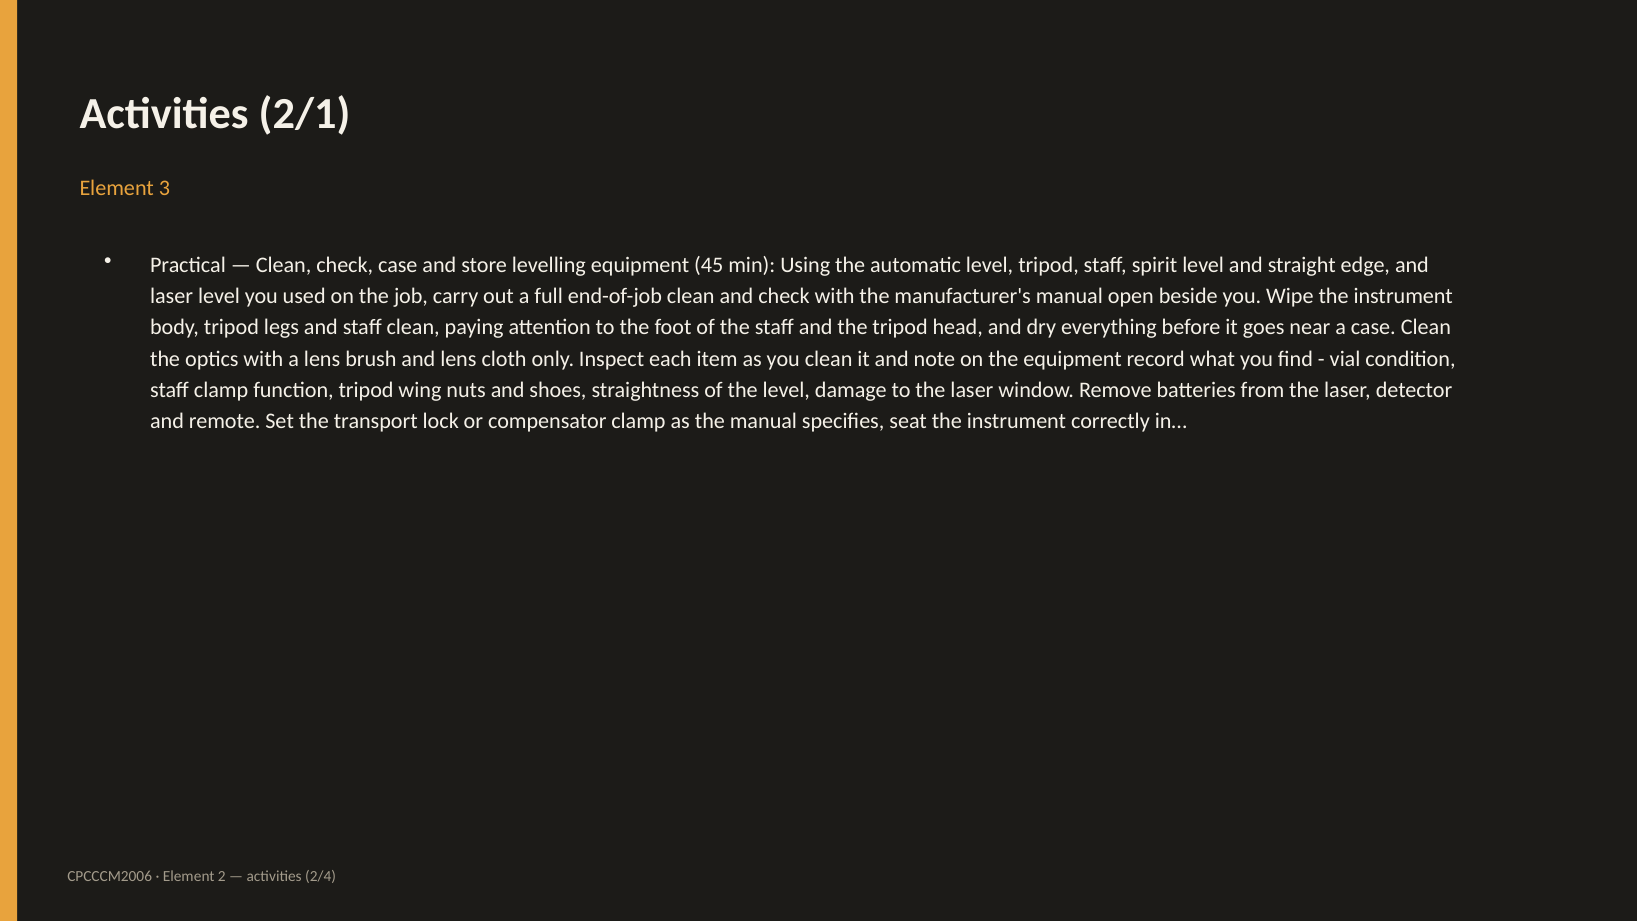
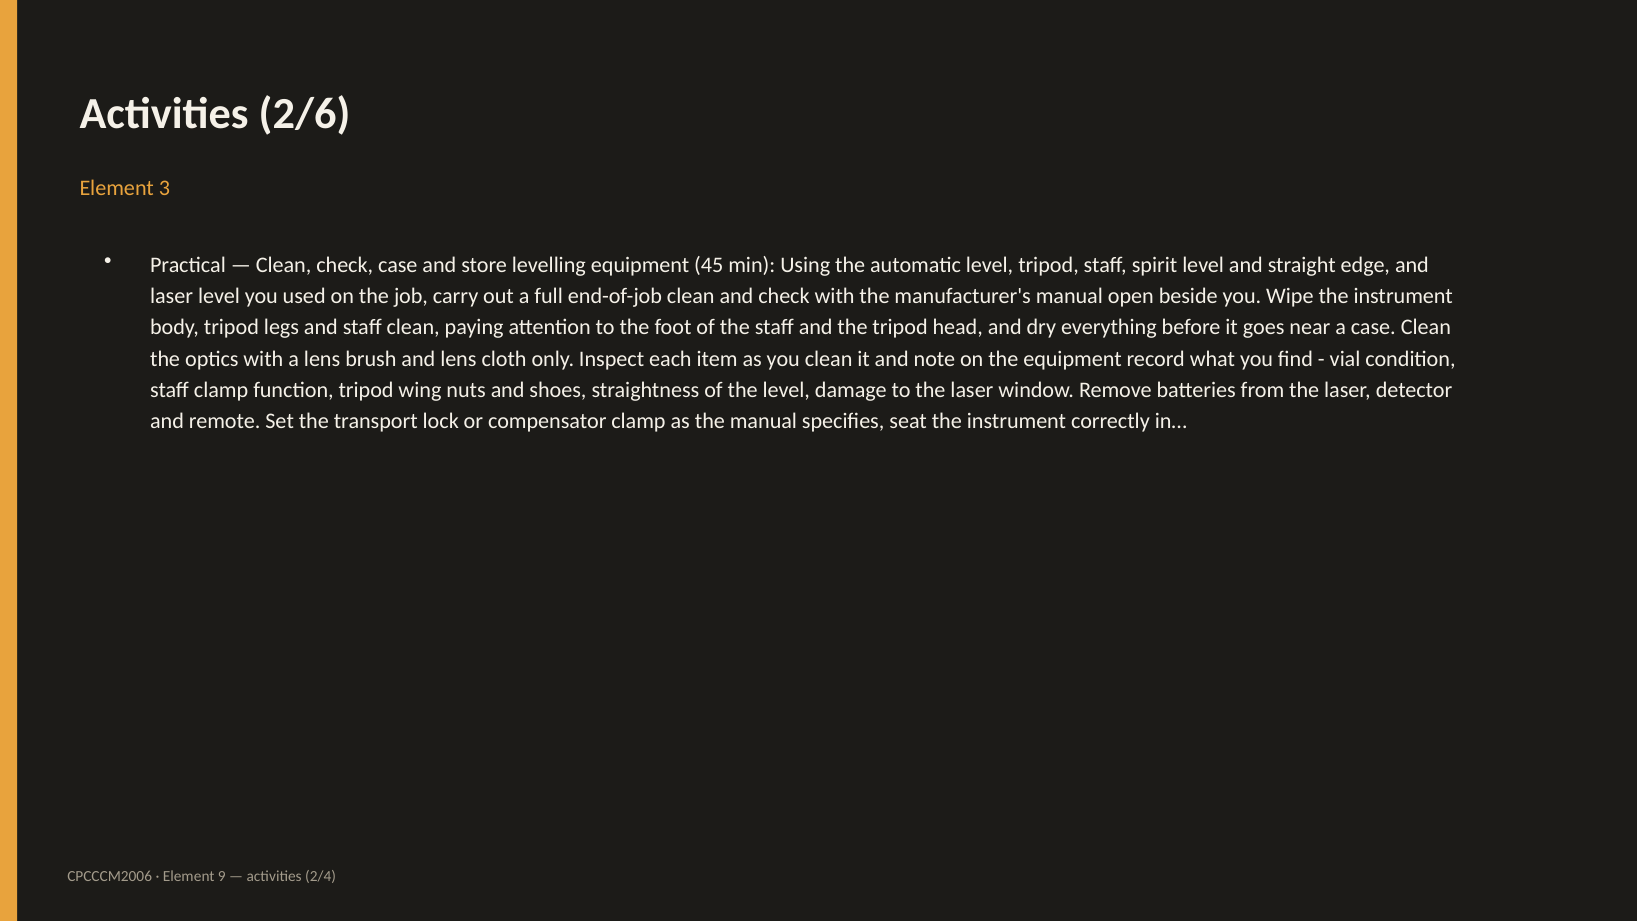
2/1: 2/1 -> 2/6
2: 2 -> 9
